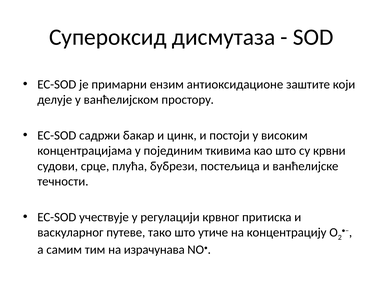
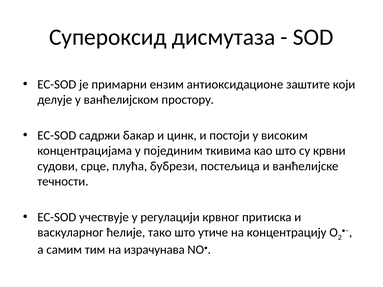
путеве: путеве -> ћелије
